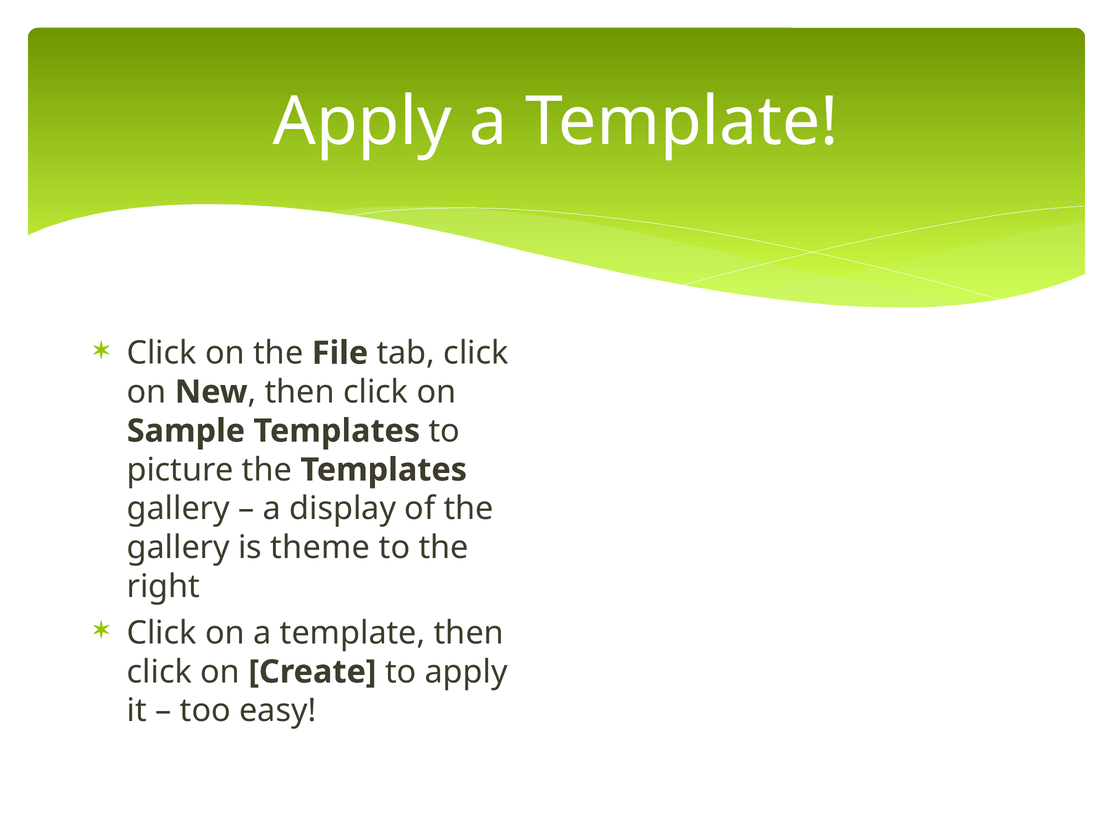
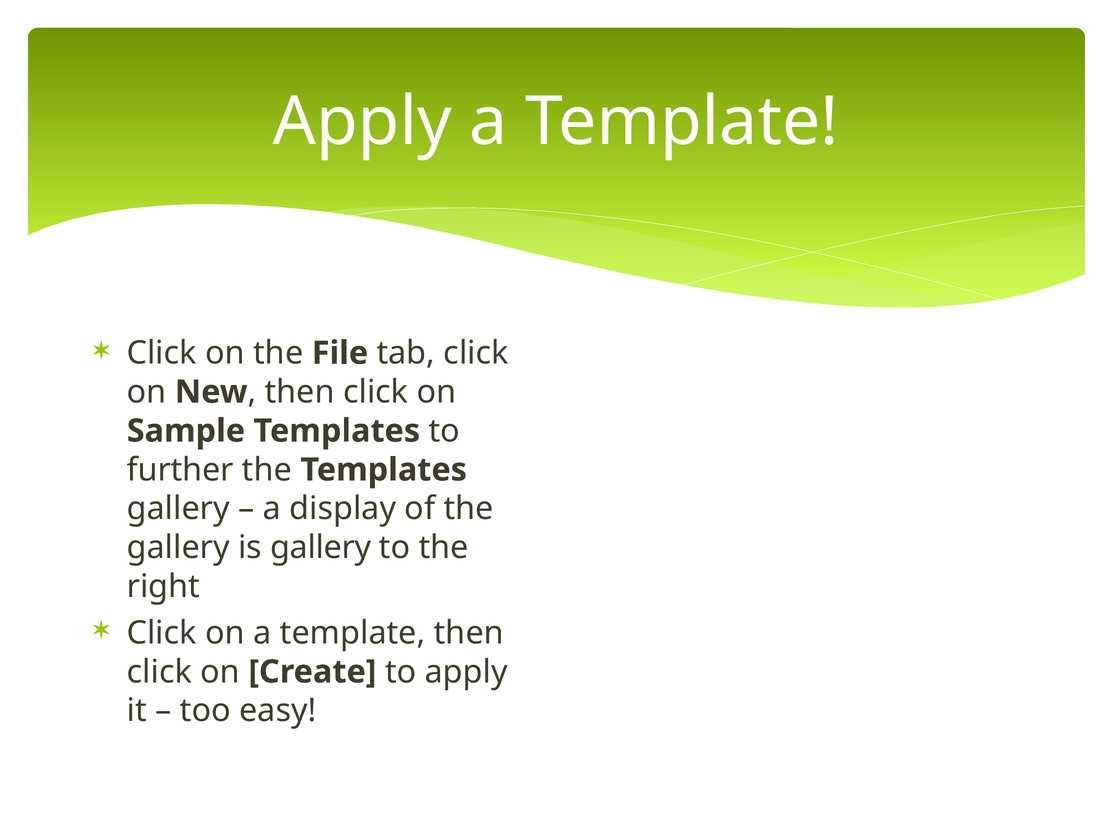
picture: picture -> further
is theme: theme -> gallery
